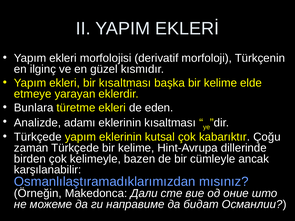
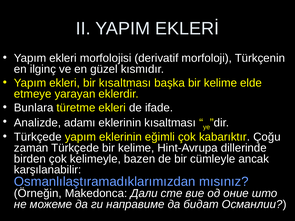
eden: eden -> ifade
kutsal: kutsal -> eğimli
